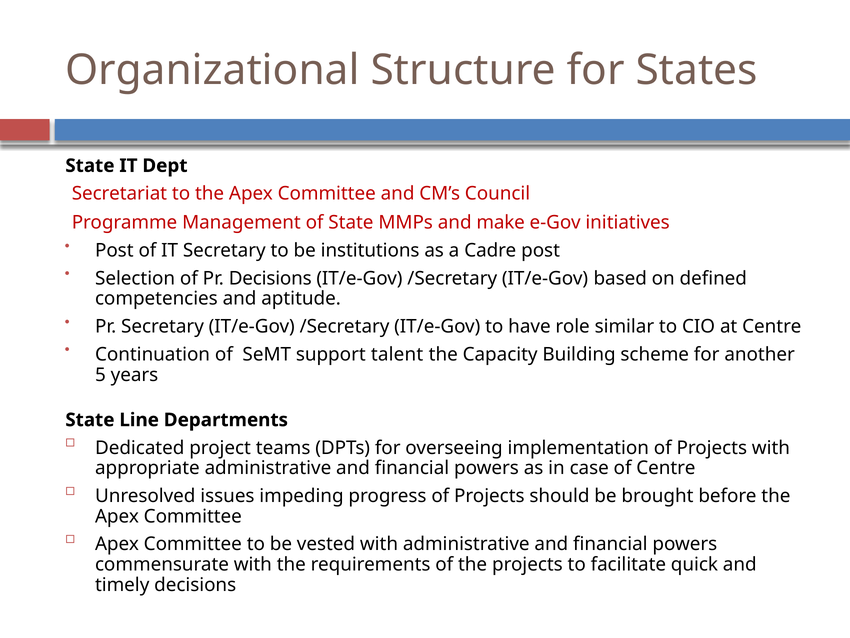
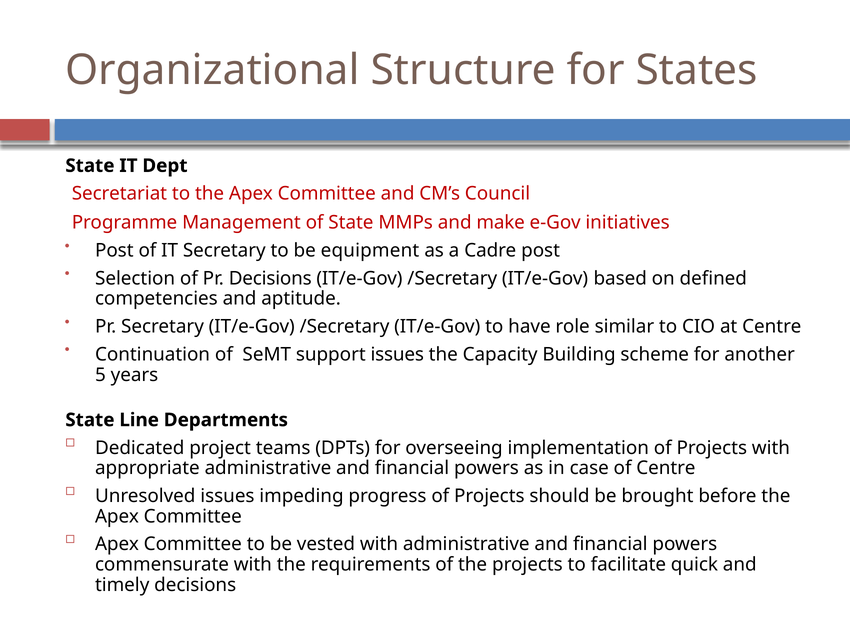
institutions: institutions -> equipment
support talent: talent -> issues
